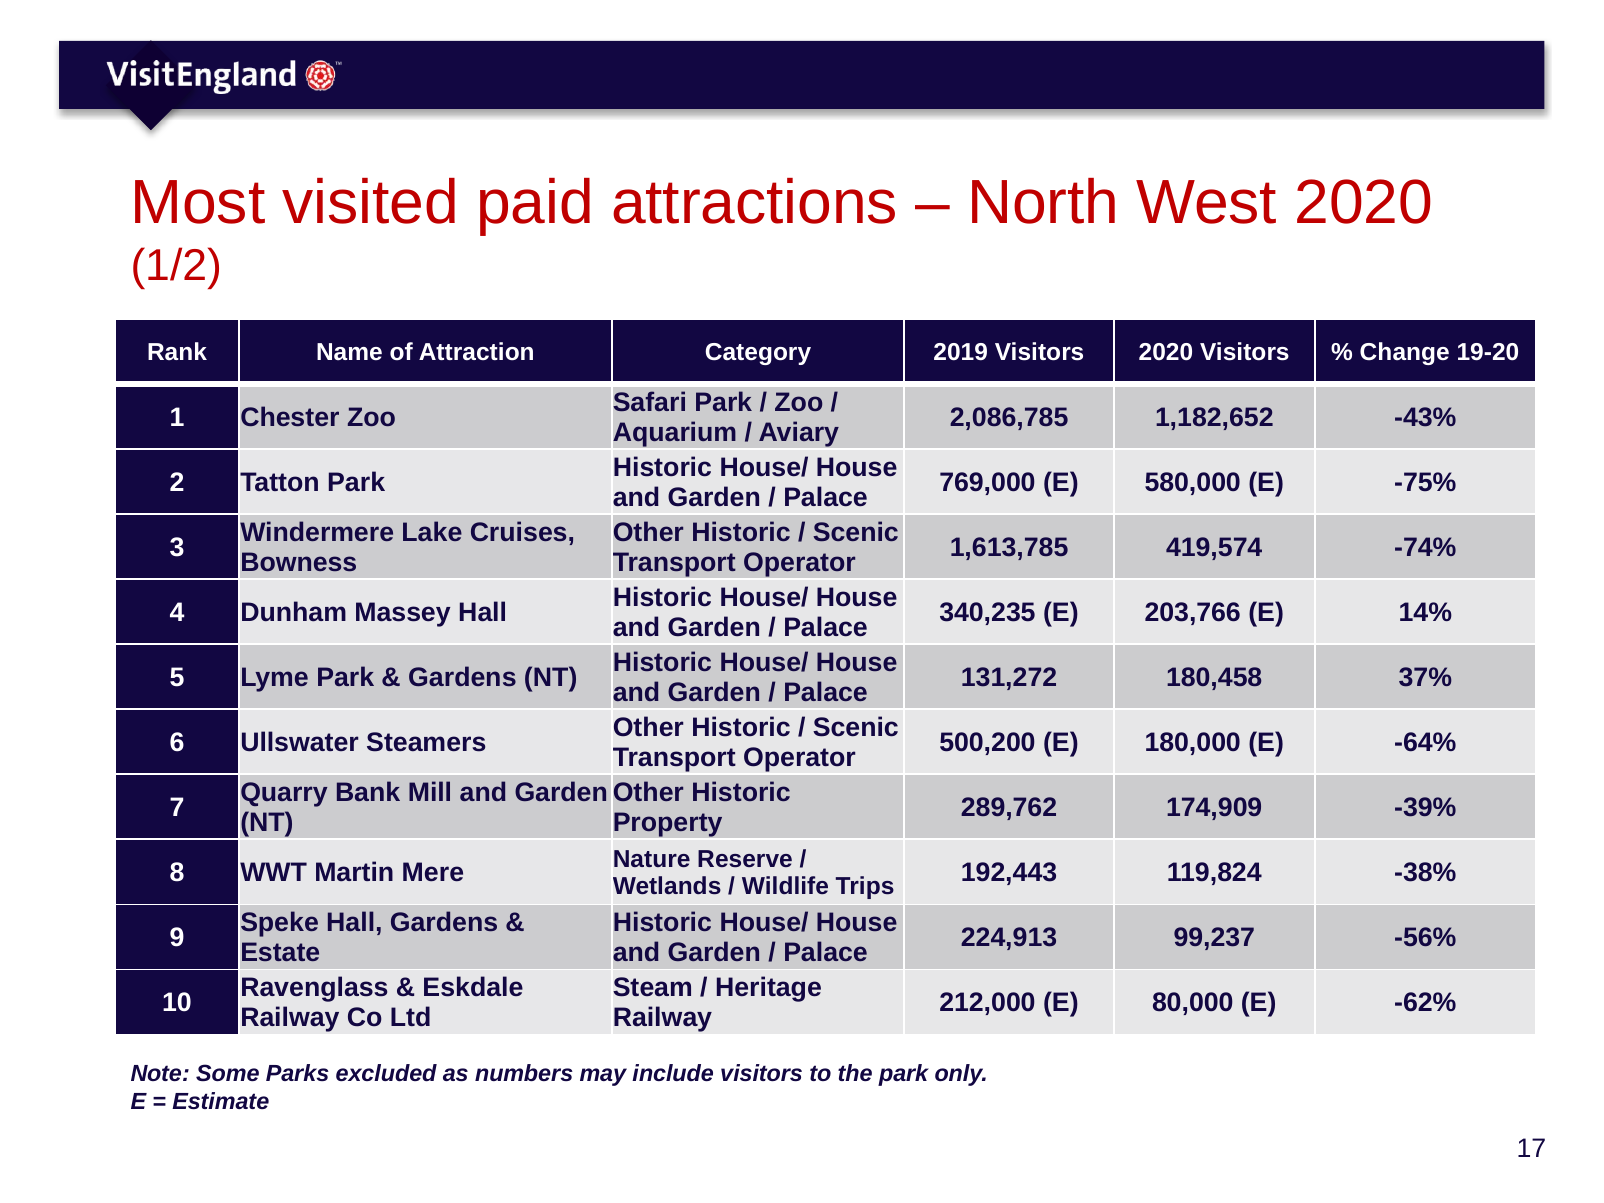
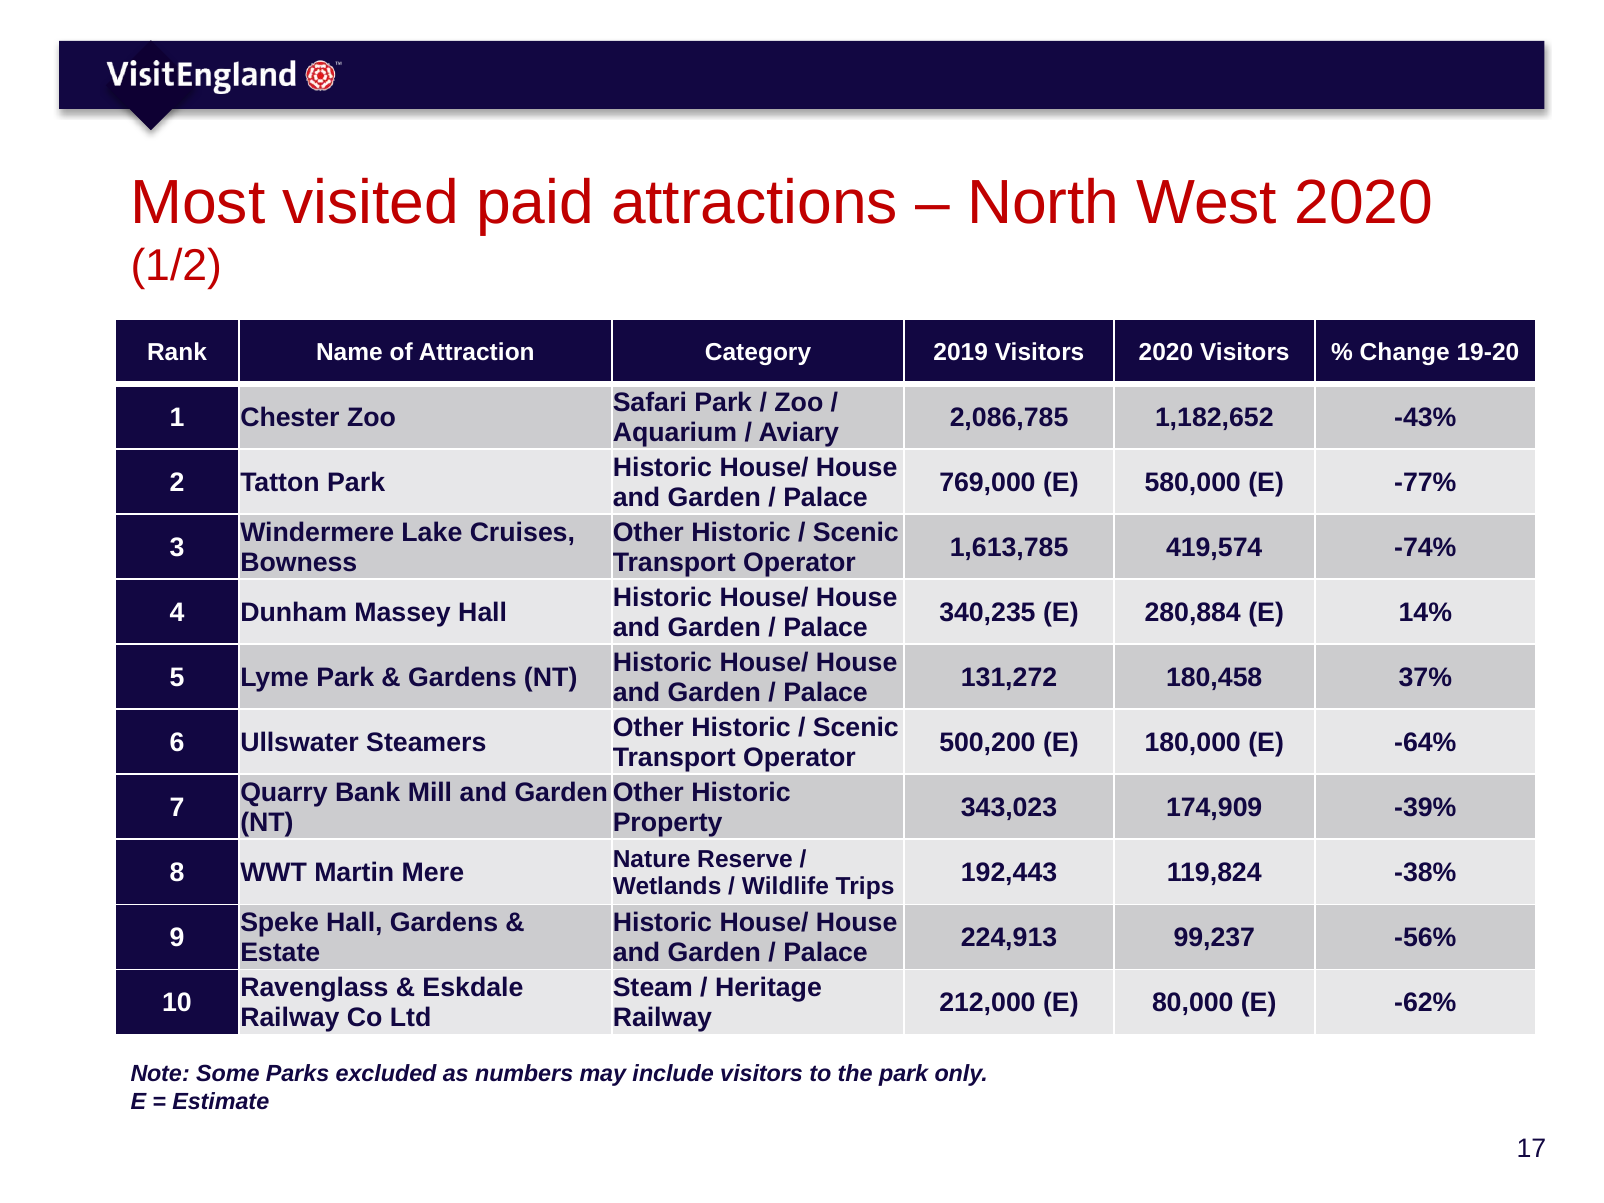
-75%: -75% -> -77%
203,766: 203,766 -> 280,884
289,762: 289,762 -> 343,023
